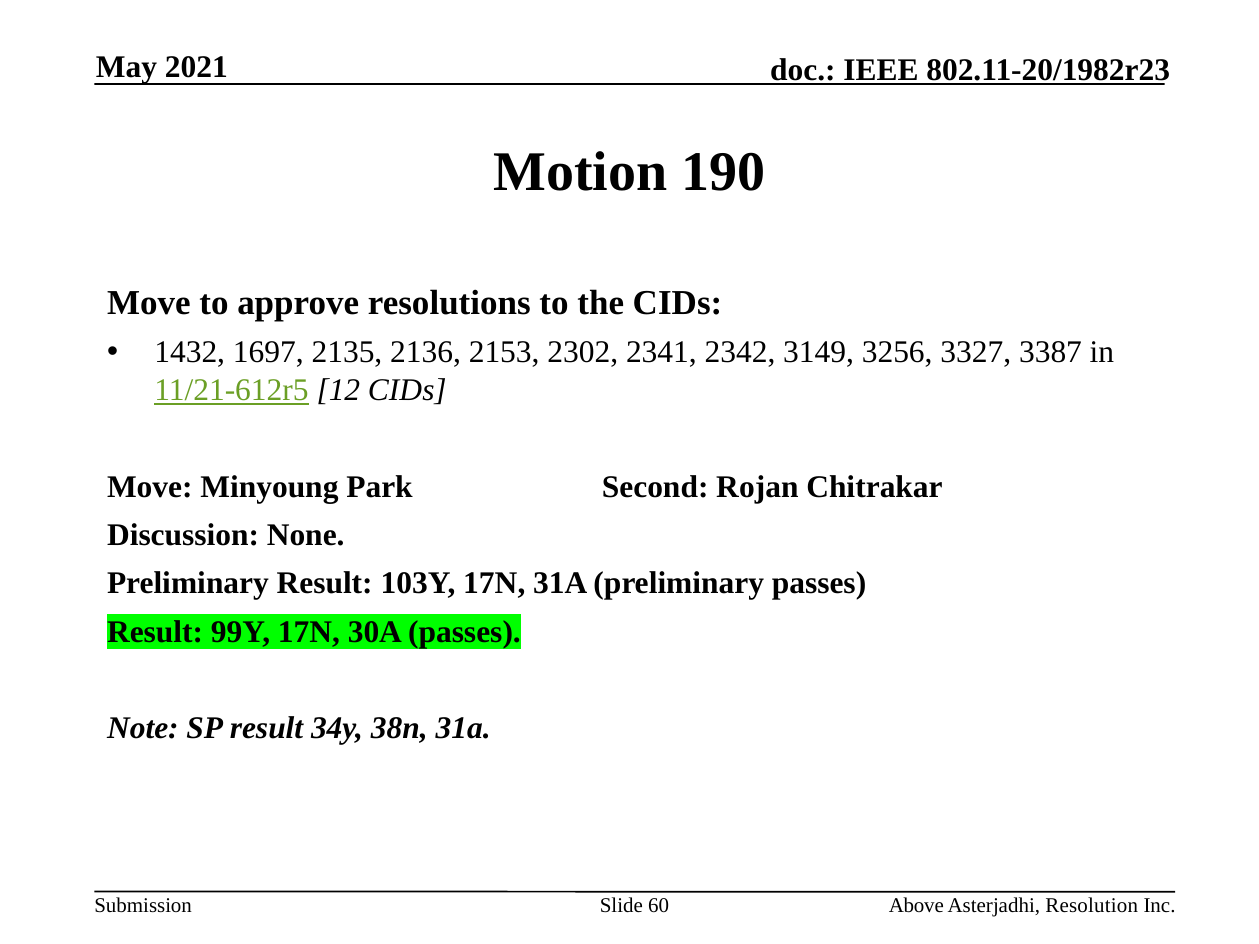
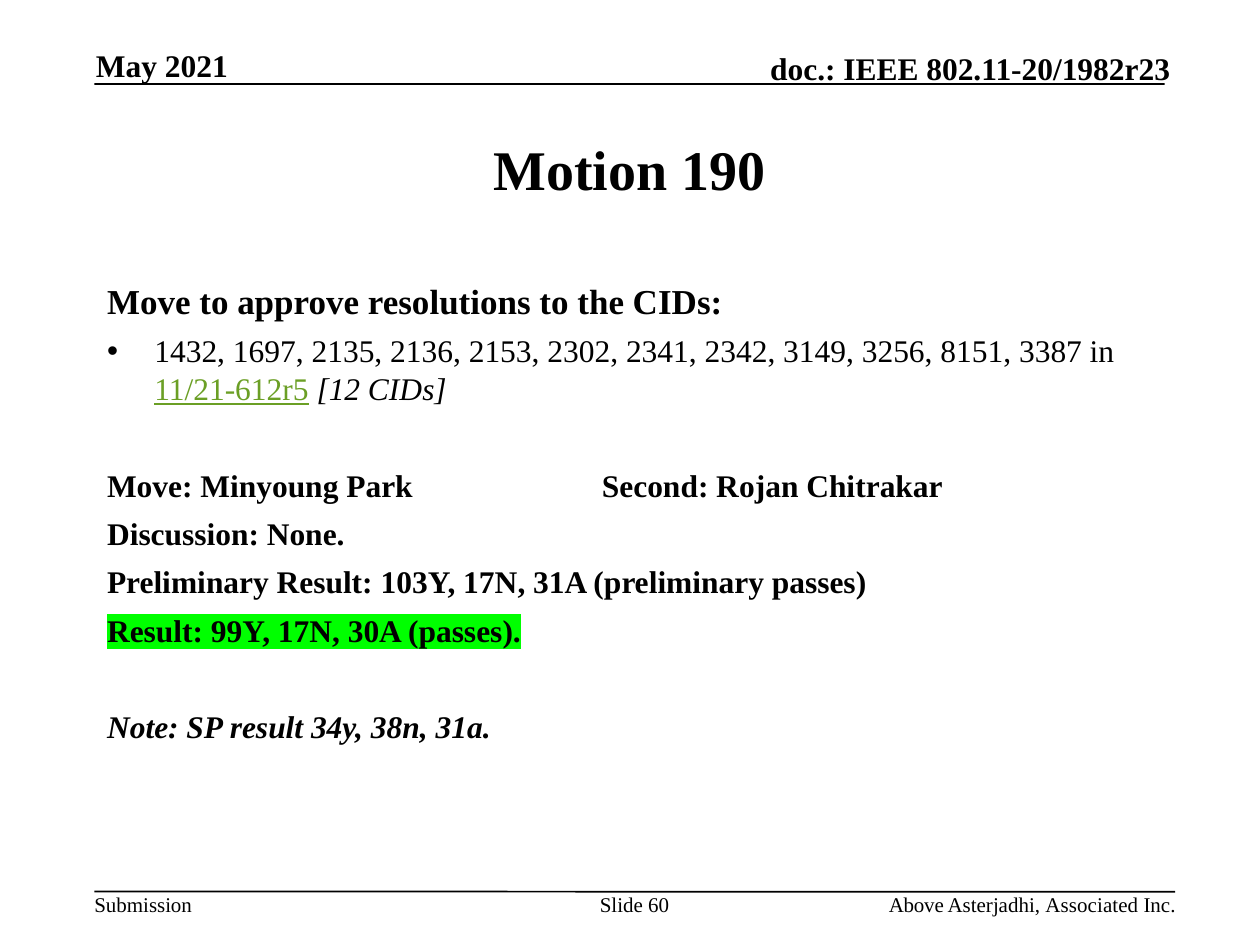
3327: 3327 -> 8151
Resolution: Resolution -> Associated
